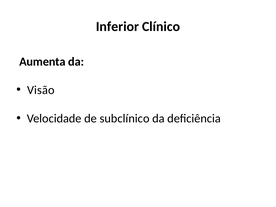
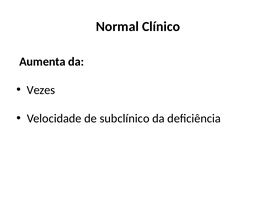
Inferior: Inferior -> Normal
Visão: Visão -> Vezes
